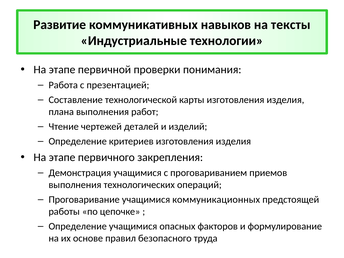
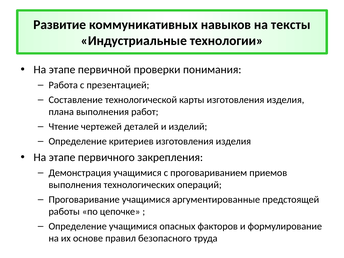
коммуникационных: коммуникационных -> аргументированные
